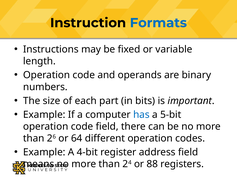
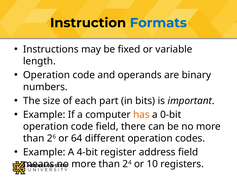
has colour: blue -> orange
5-bit: 5-bit -> 0-bit
88: 88 -> 10
